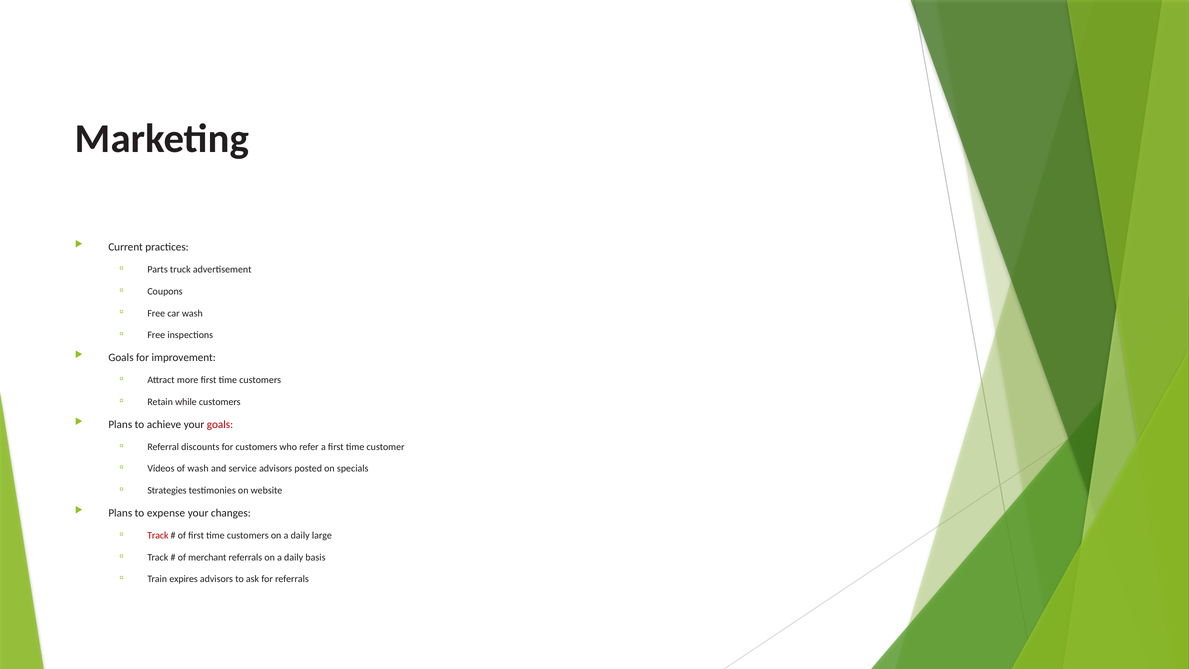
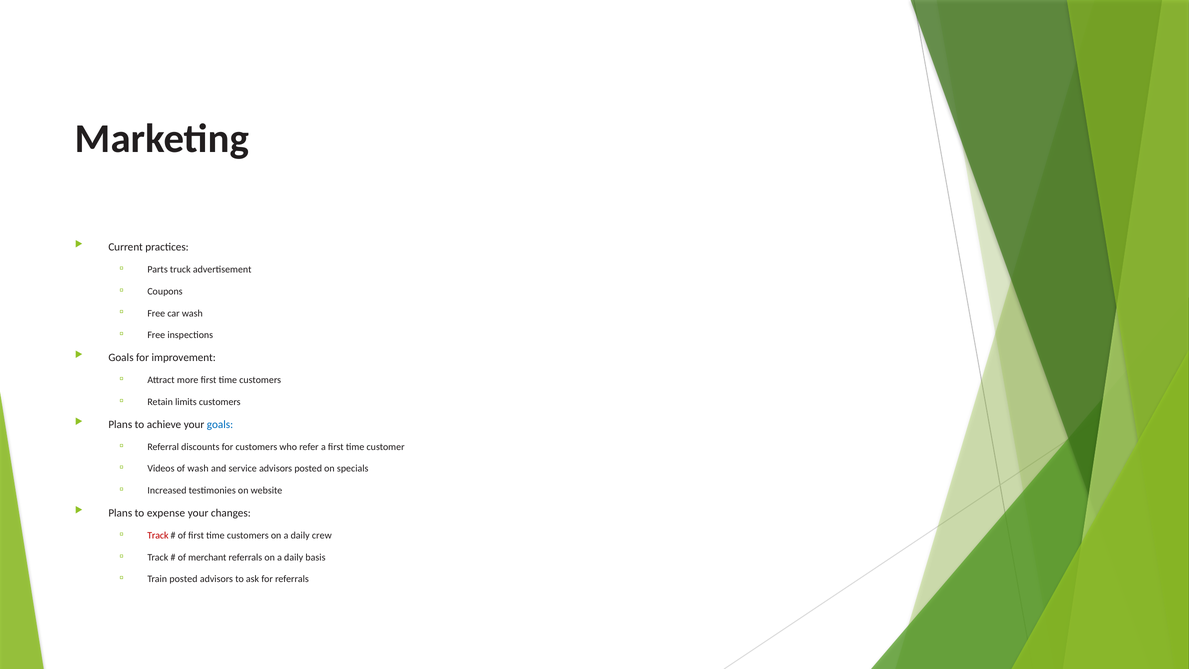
while: while -> limits
goals at (220, 424) colour: red -> blue
Strategies: Strategies -> Increased
large: large -> crew
Train expires: expires -> posted
